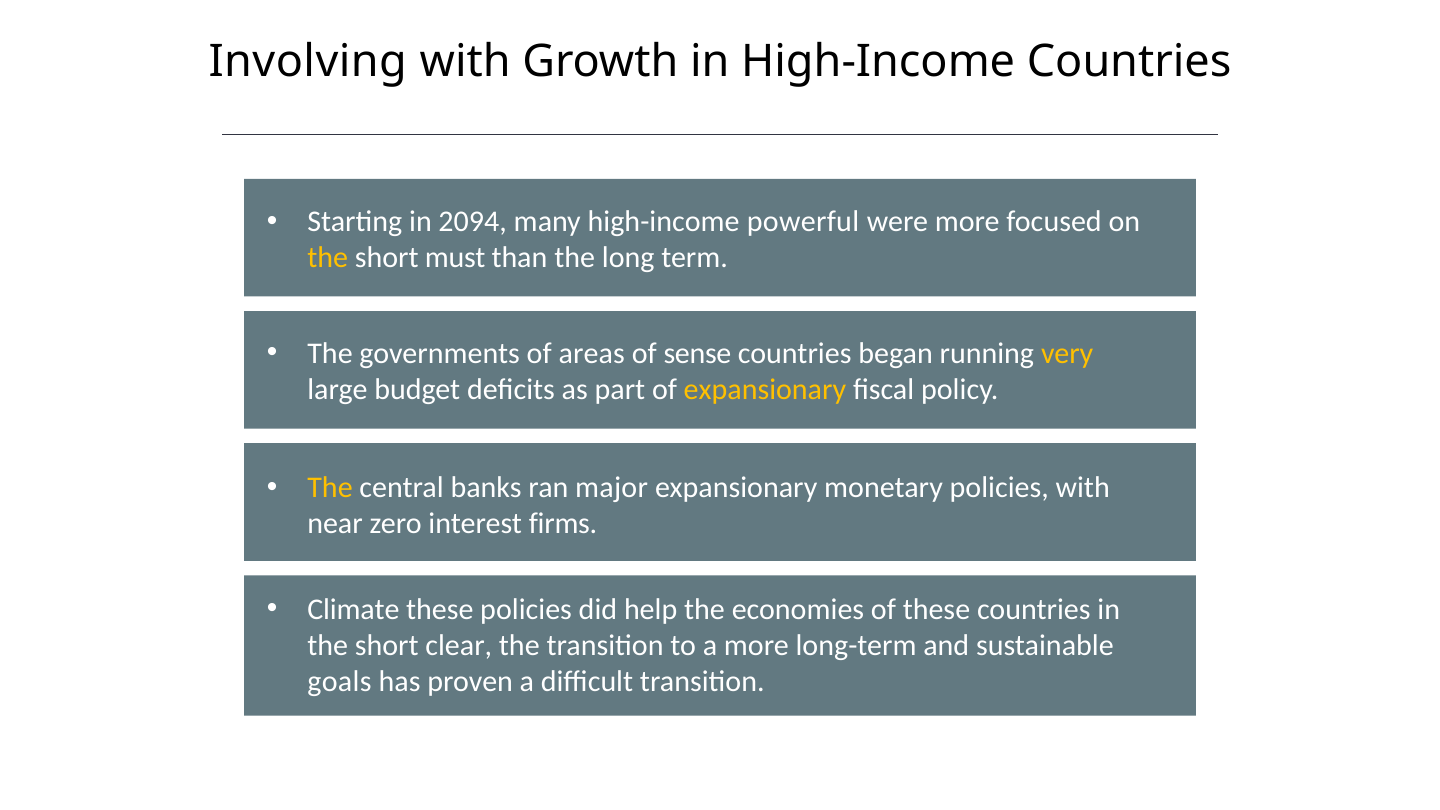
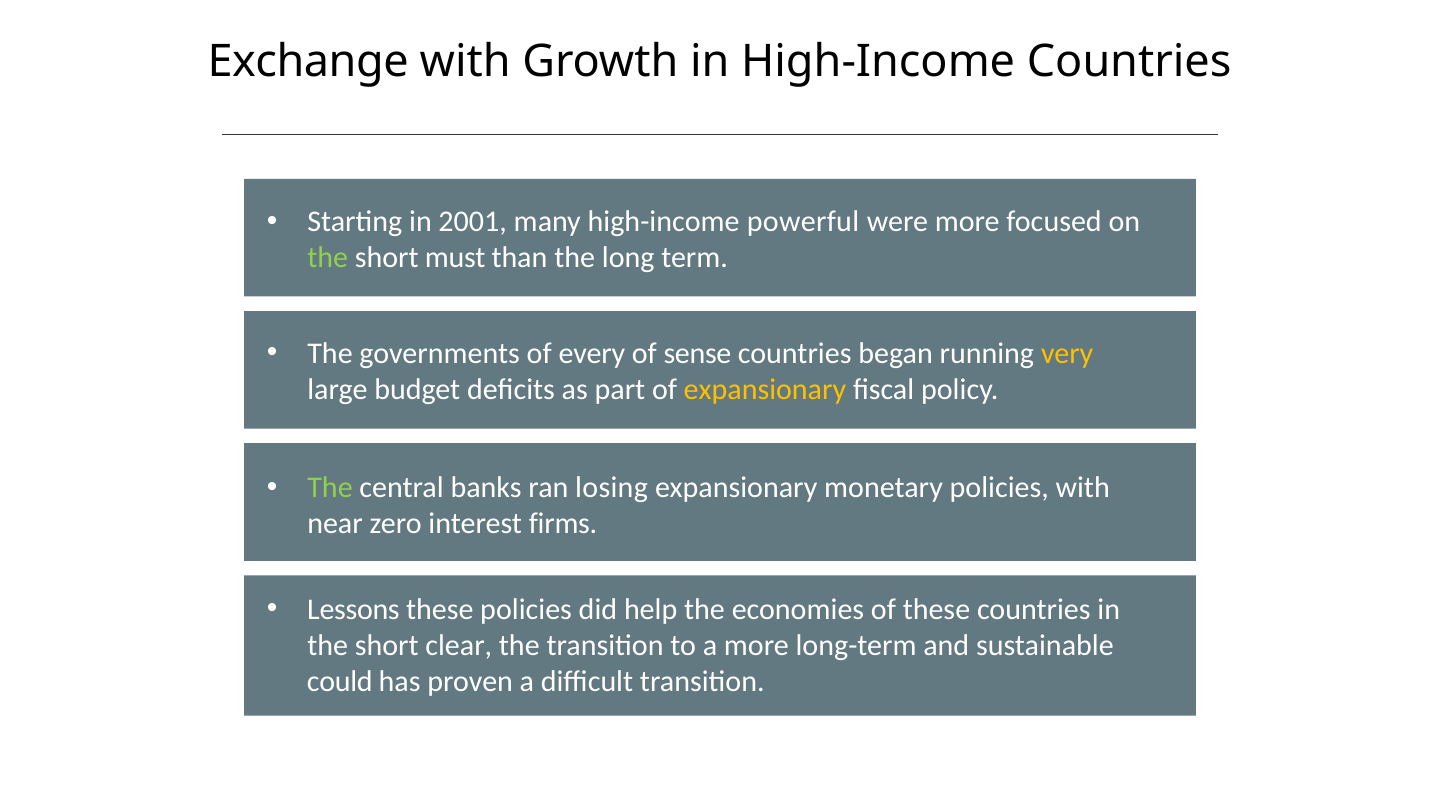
Involving: Involving -> Exchange
2094: 2094 -> 2001
the at (328, 258) colour: yellow -> light green
areas: areas -> every
The at (330, 488) colour: yellow -> light green
major: major -> losing
Climate: Climate -> Lessons
goals: goals -> could
